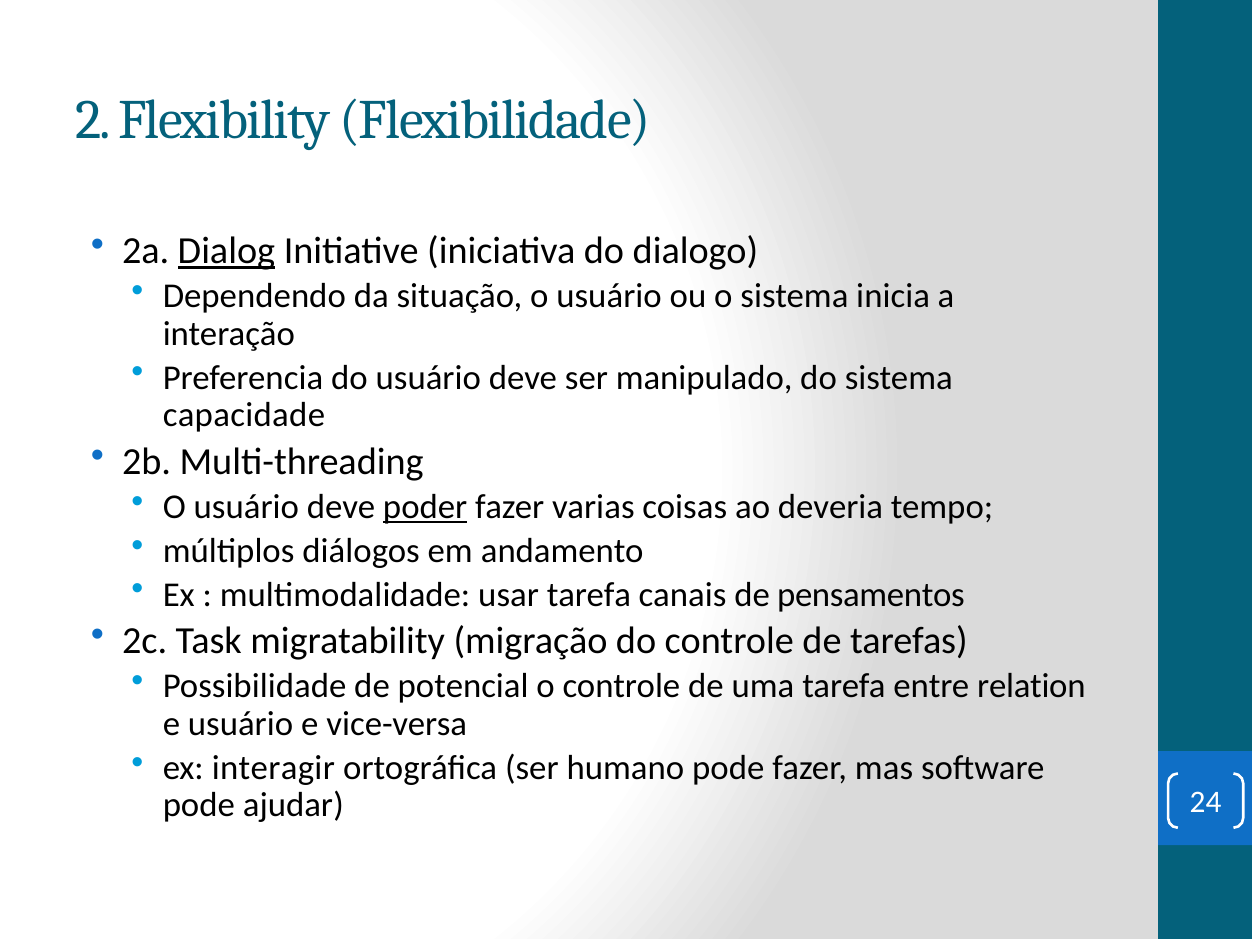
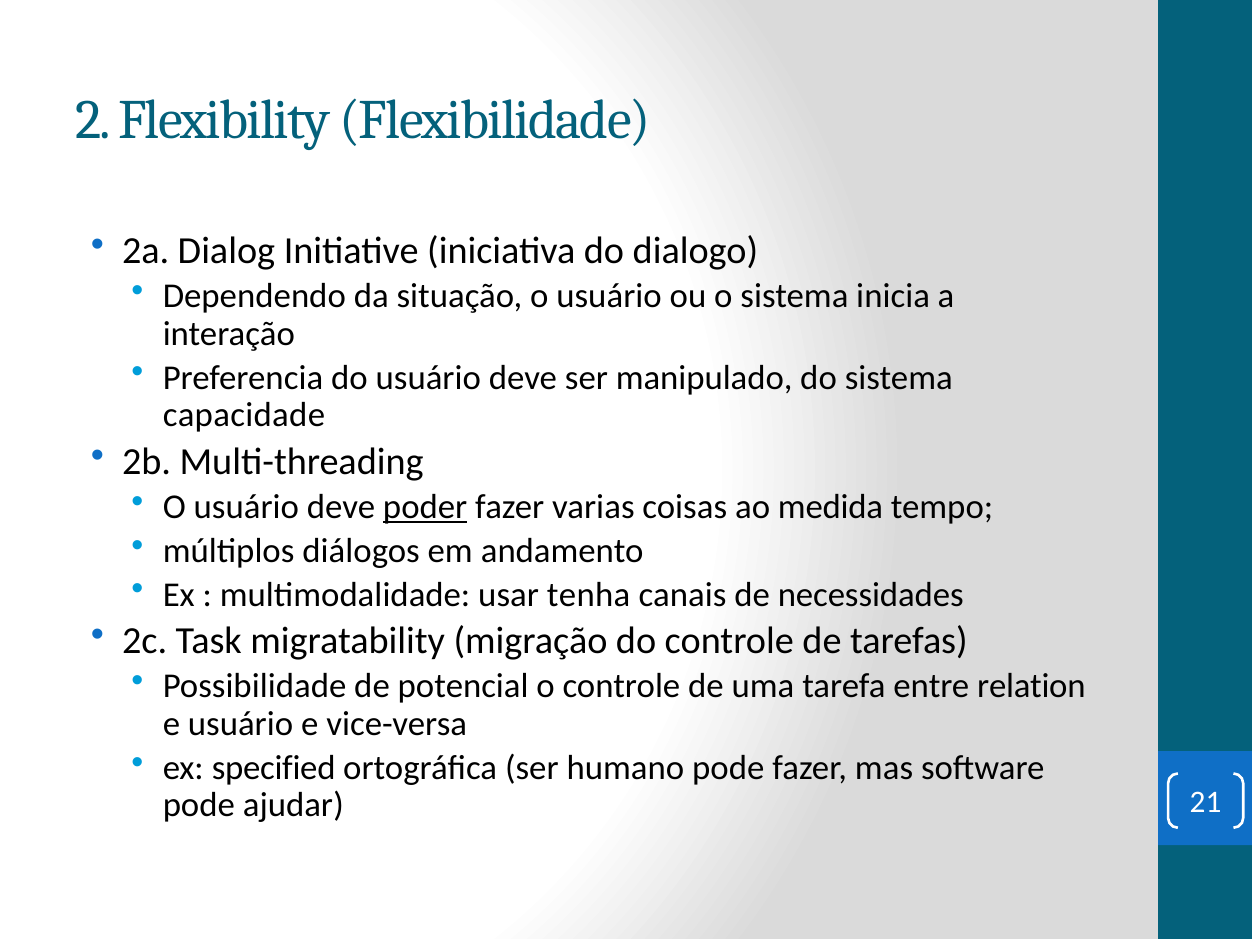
Dialog underline: present -> none
deveria: deveria -> medida
usar tarefa: tarefa -> tenha
pensamentos: pensamentos -> necessidades
interagir: interagir -> specified
24: 24 -> 21
